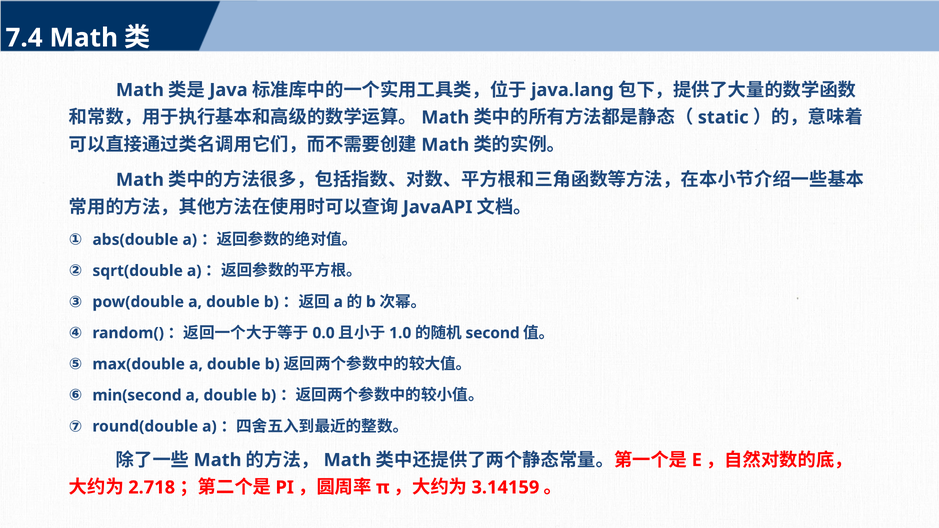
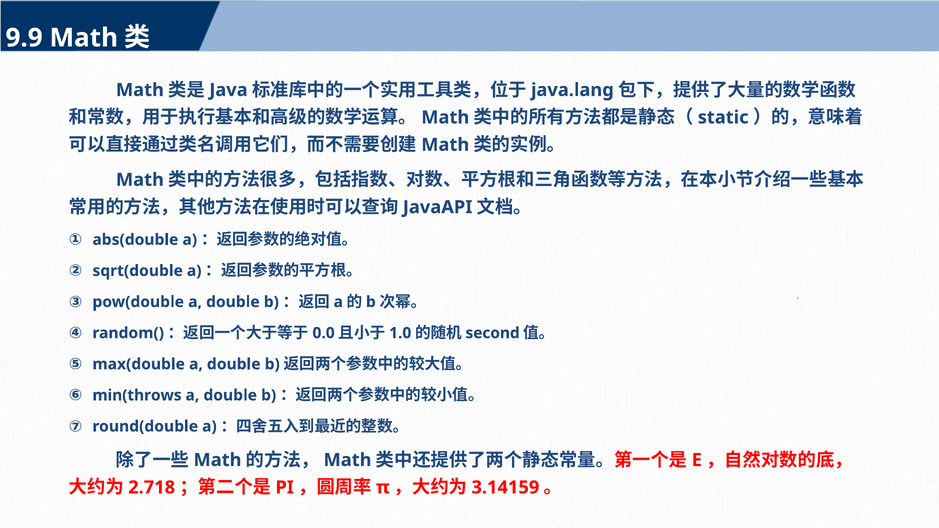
7.4: 7.4 -> 9.9
min(second: min(second -> min(throws
